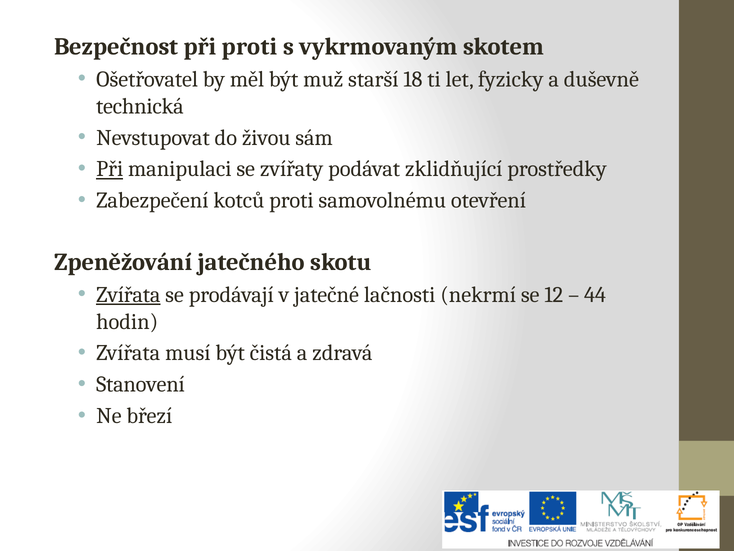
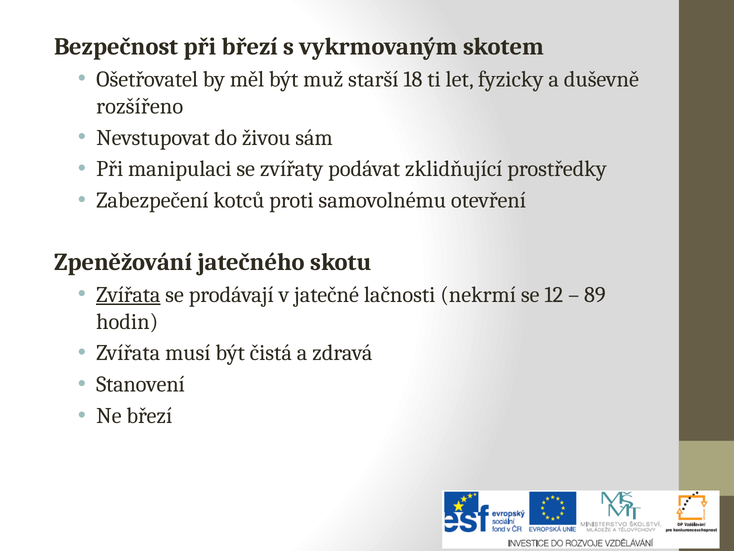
při proti: proti -> březí
technická: technická -> rozšířeno
Při at (110, 169) underline: present -> none
44: 44 -> 89
